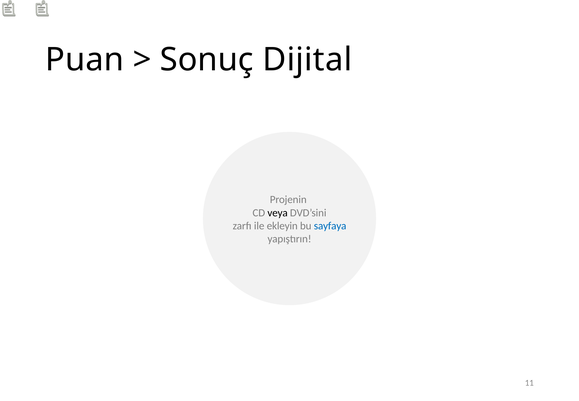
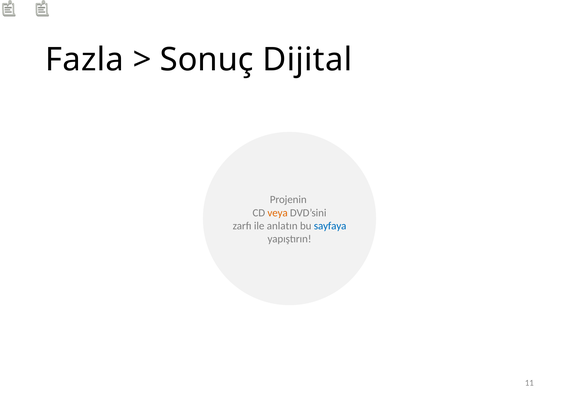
Puan: Puan -> Fazla
veya colour: black -> orange
ekleyin: ekleyin -> anlatın
